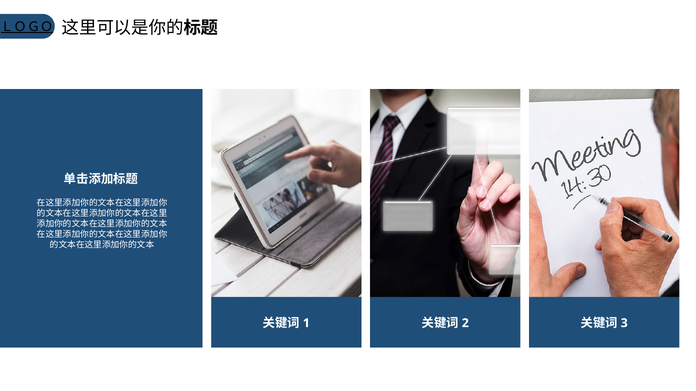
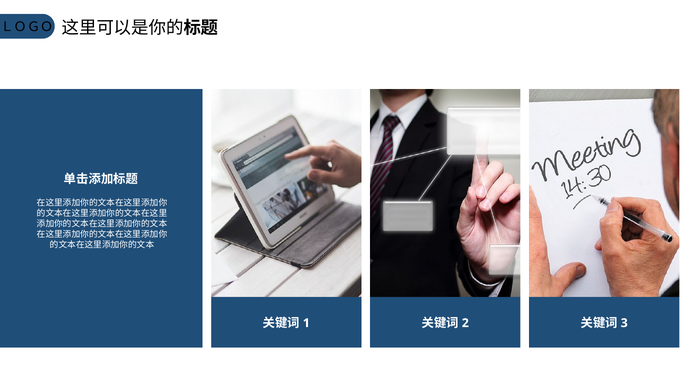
ＬＯＧＯ underline: present -> none
